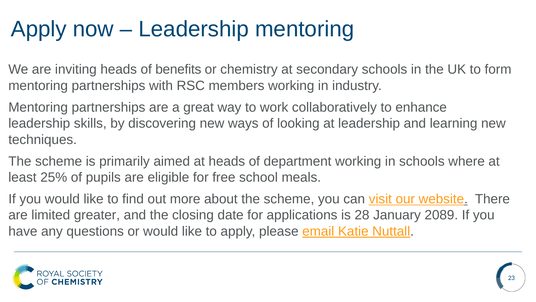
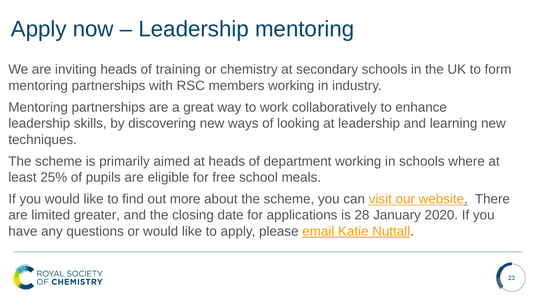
benefits: benefits -> training
2089: 2089 -> 2020
